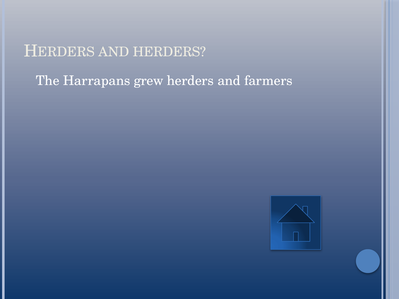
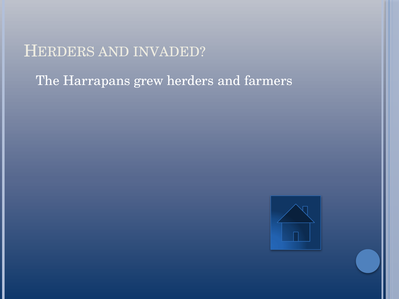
AND HERDERS: HERDERS -> INVADED
